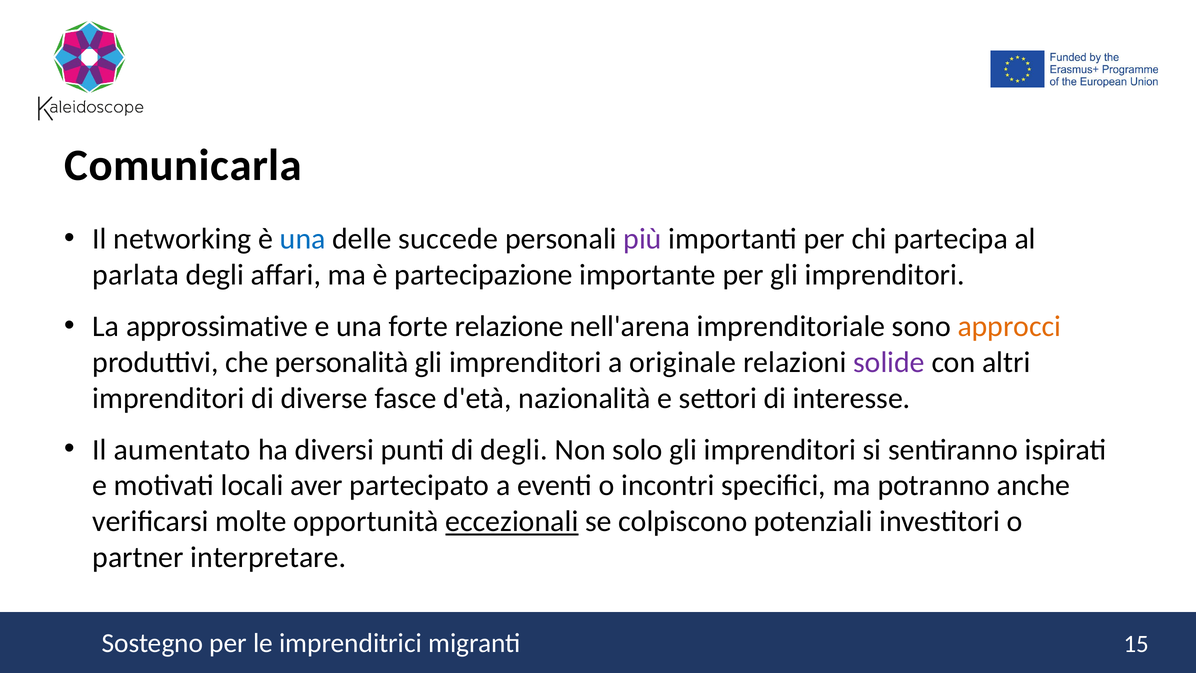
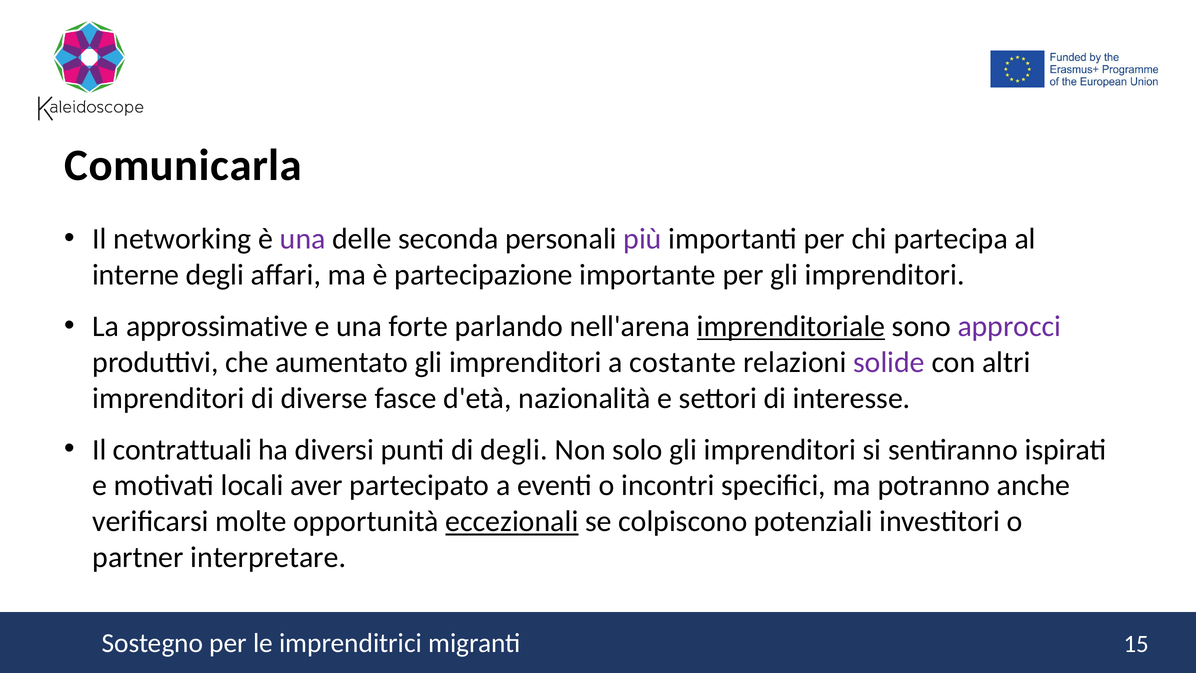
una at (303, 239) colour: blue -> purple
succede: succede -> seconda
parlata: parlata -> interne
relazione: relazione -> parlando
imprenditoriale underline: none -> present
approcci colour: orange -> purple
personalità: personalità -> aumentato
originale: originale -> costante
aumentato: aumentato -> contrattuali
